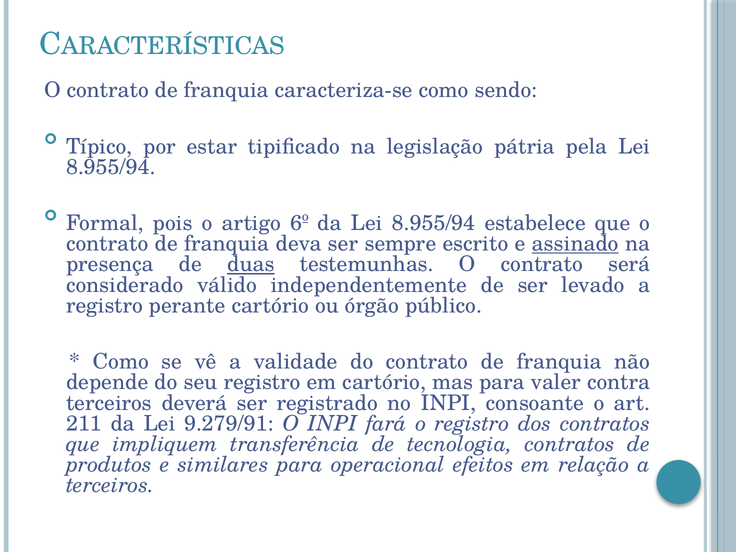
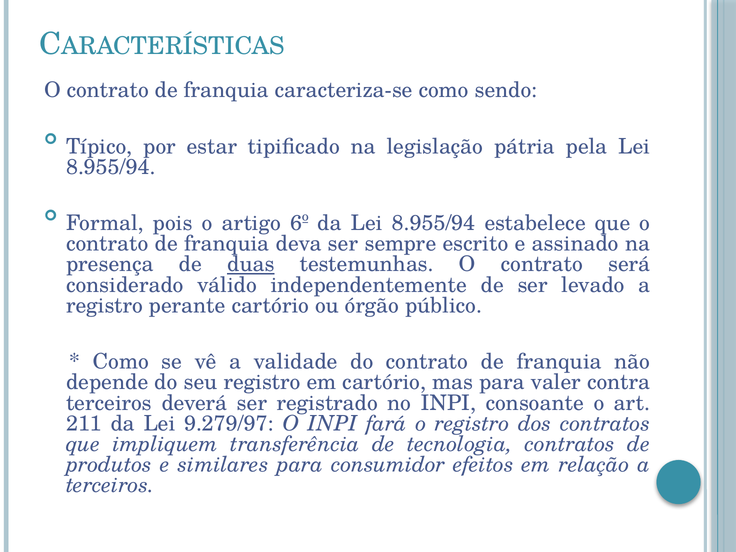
assinado underline: present -> none
9.279/91: 9.279/91 -> 9.279/97
operacional: operacional -> consumidor
